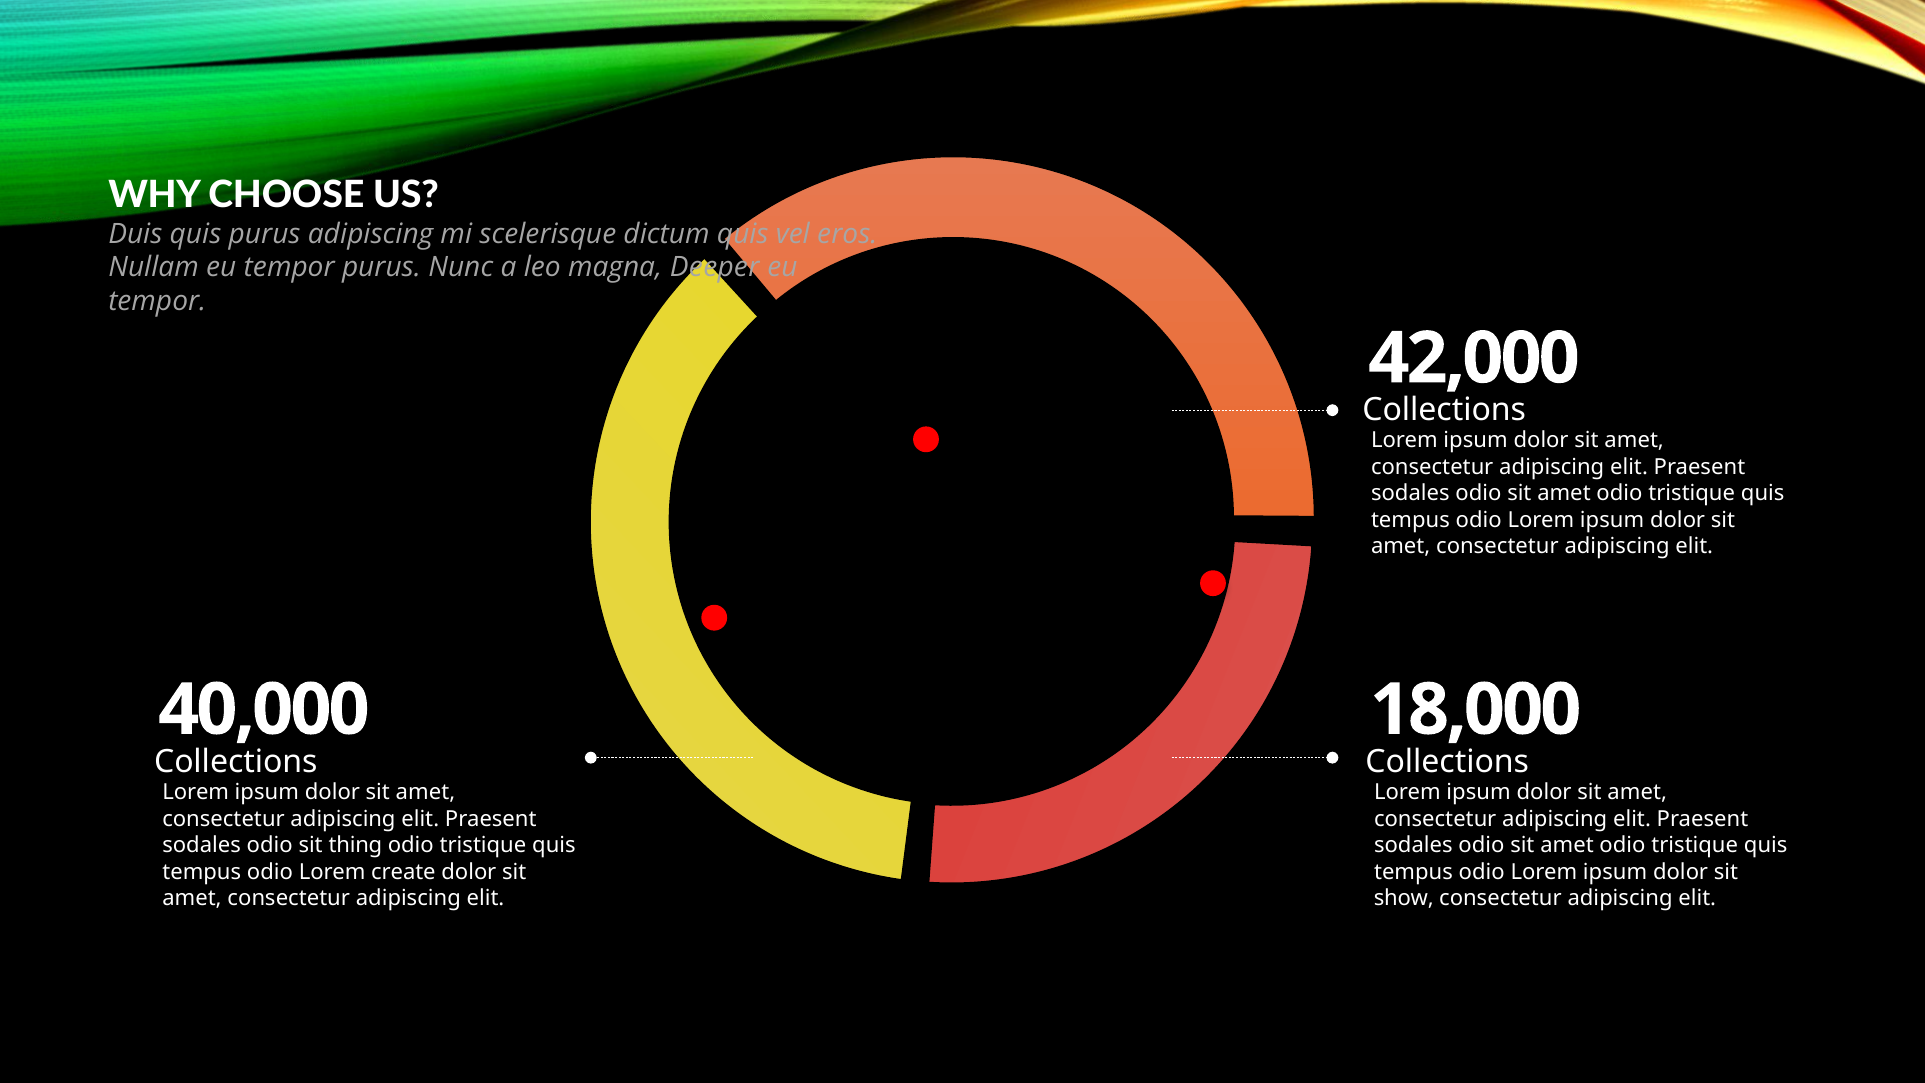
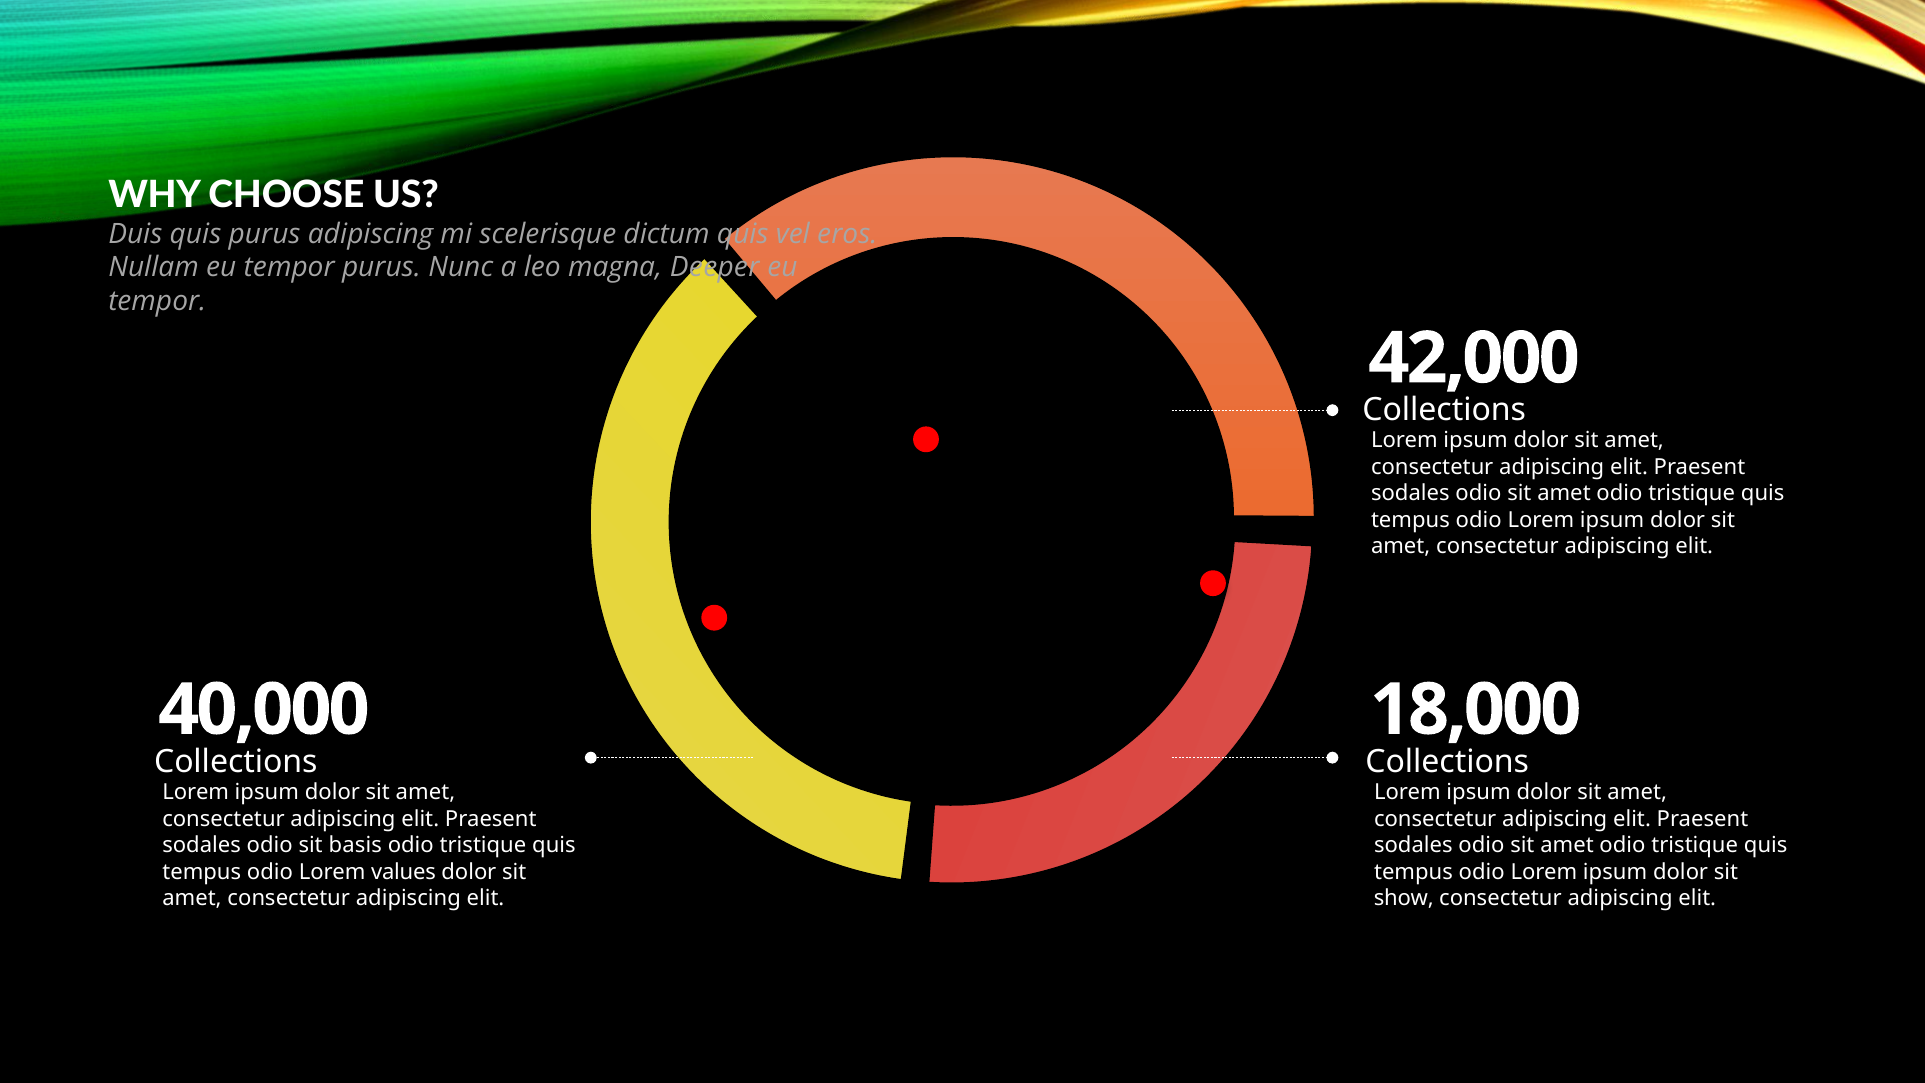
thing: thing -> basis
create: create -> values
